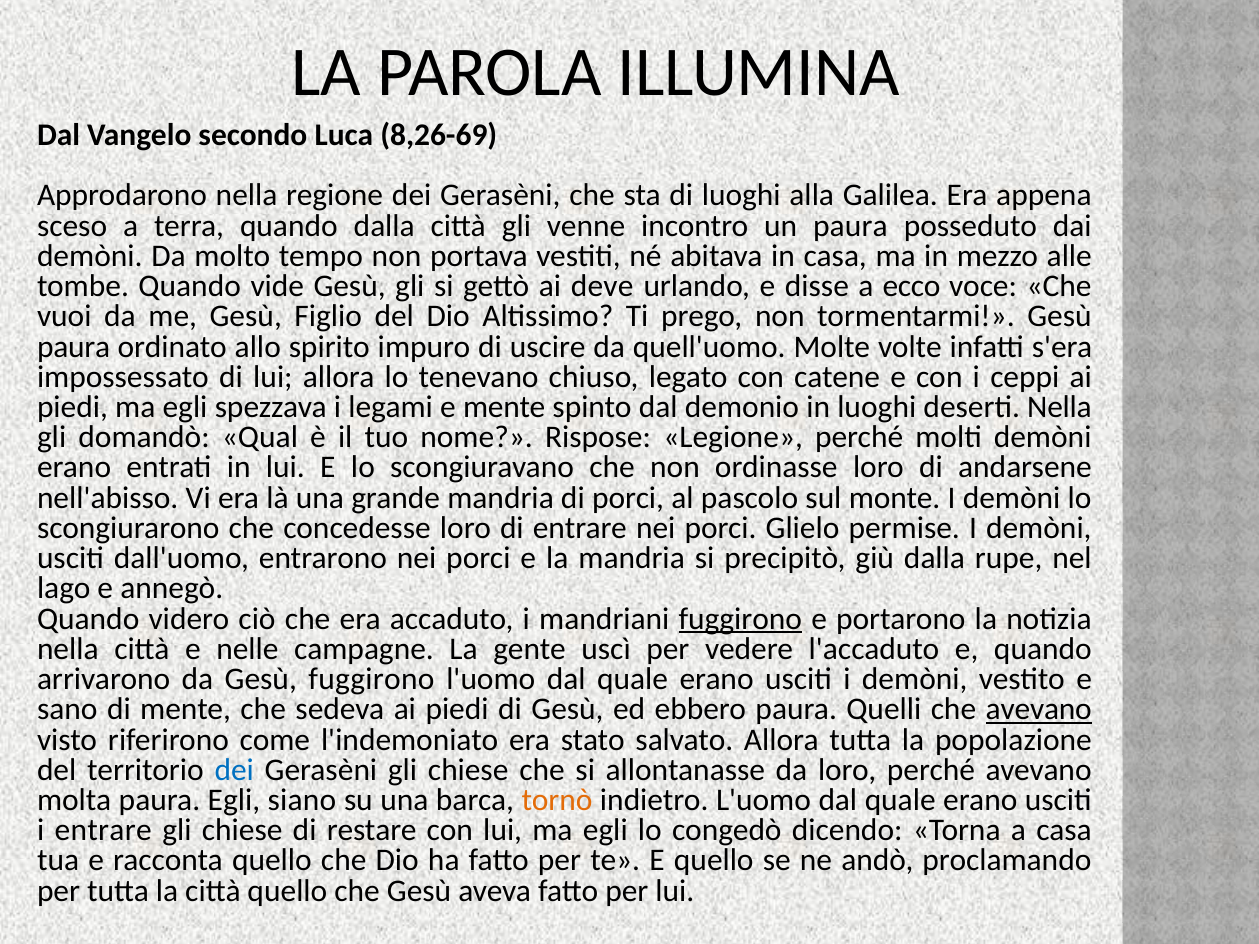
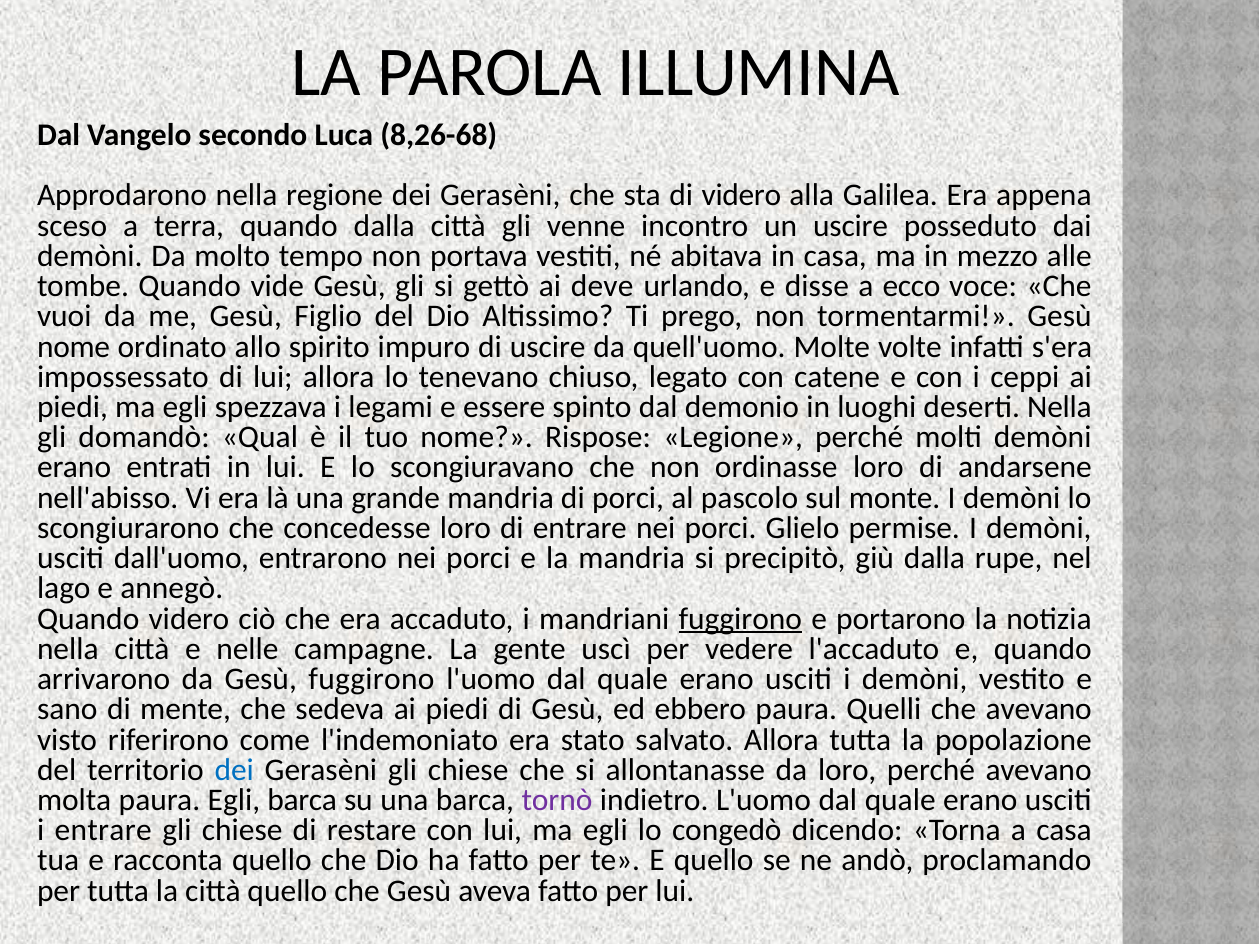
8,26-69: 8,26-69 -> 8,26-68
di luoghi: luoghi -> videro
un paura: paura -> uscire
paura at (74, 347): paura -> nome
e mente: mente -> essere
avevano at (1039, 710) underline: present -> none
Egli siano: siano -> barca
tornò colour: orange -> purple
